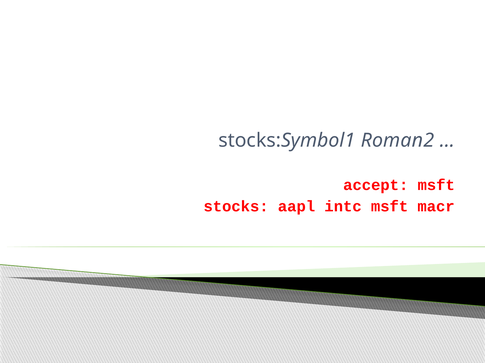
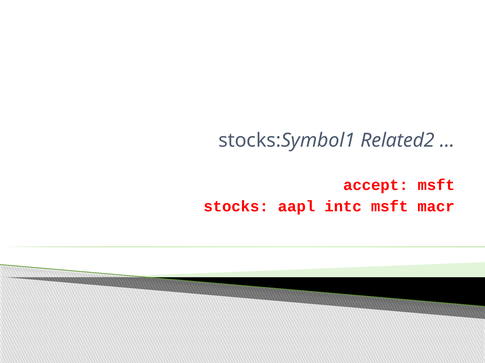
Roman2: Roman2 -> Related2
